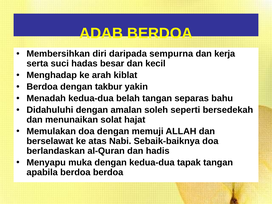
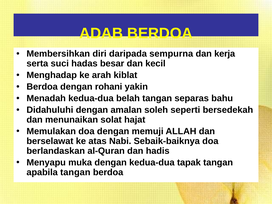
takbur: takbur -> rohani
apabila berdoa: berdoa -> tangan
